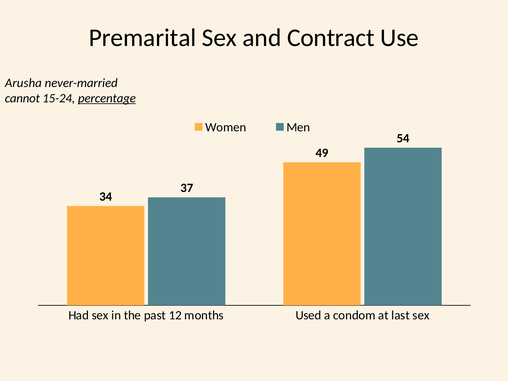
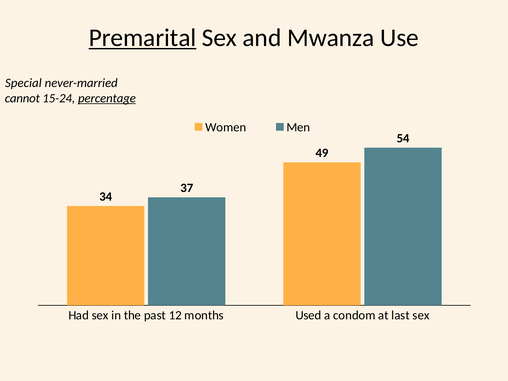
Premarital underline: none -> present
Contract: Contract -> Mwanza
Arusha: Arusha -> Special
